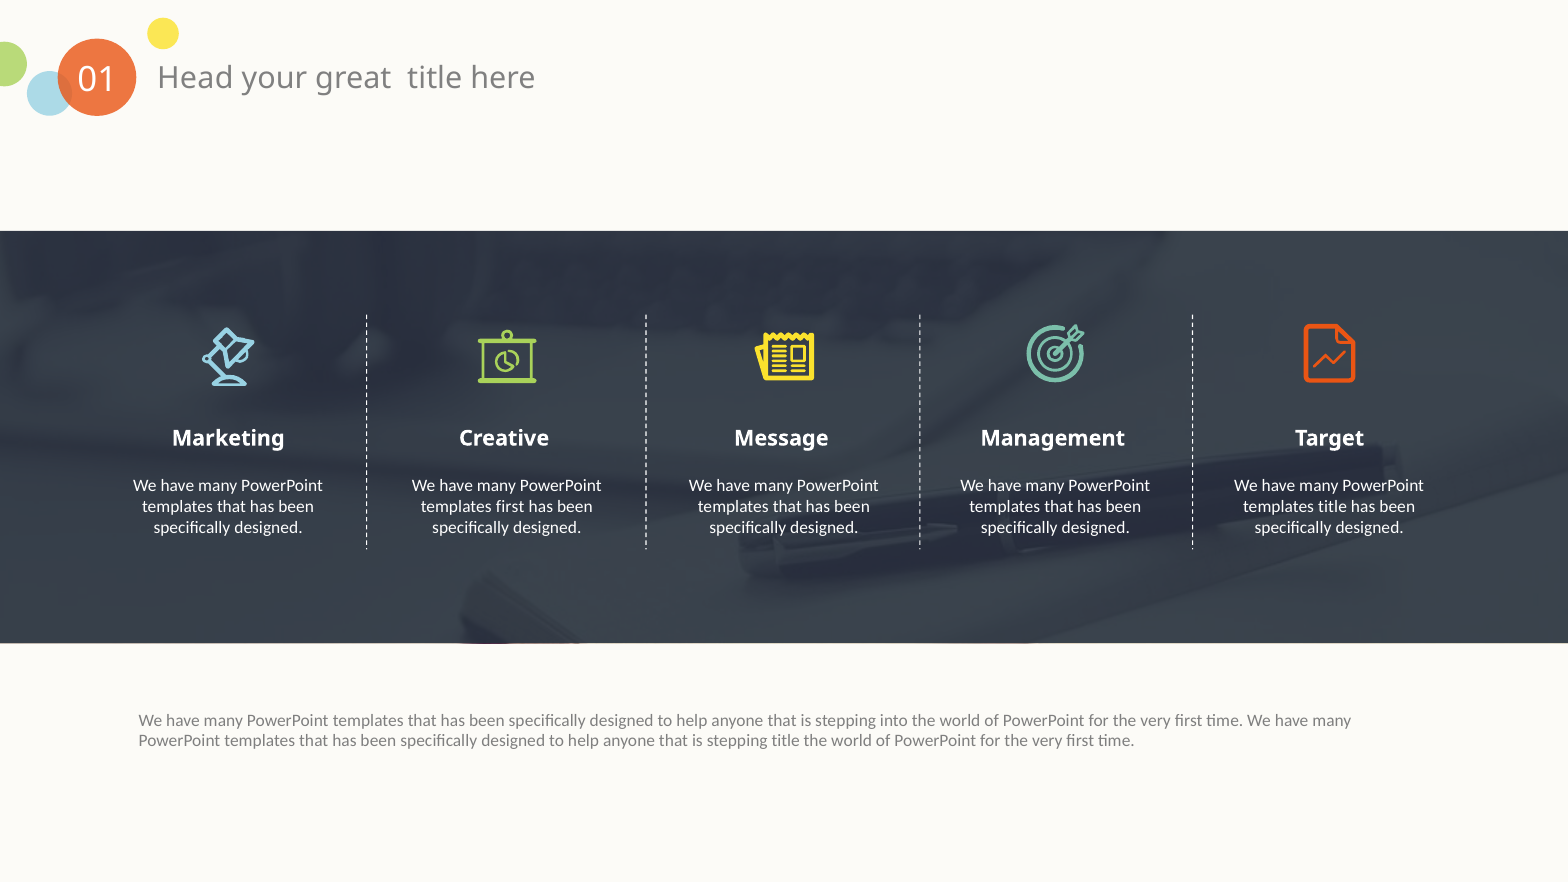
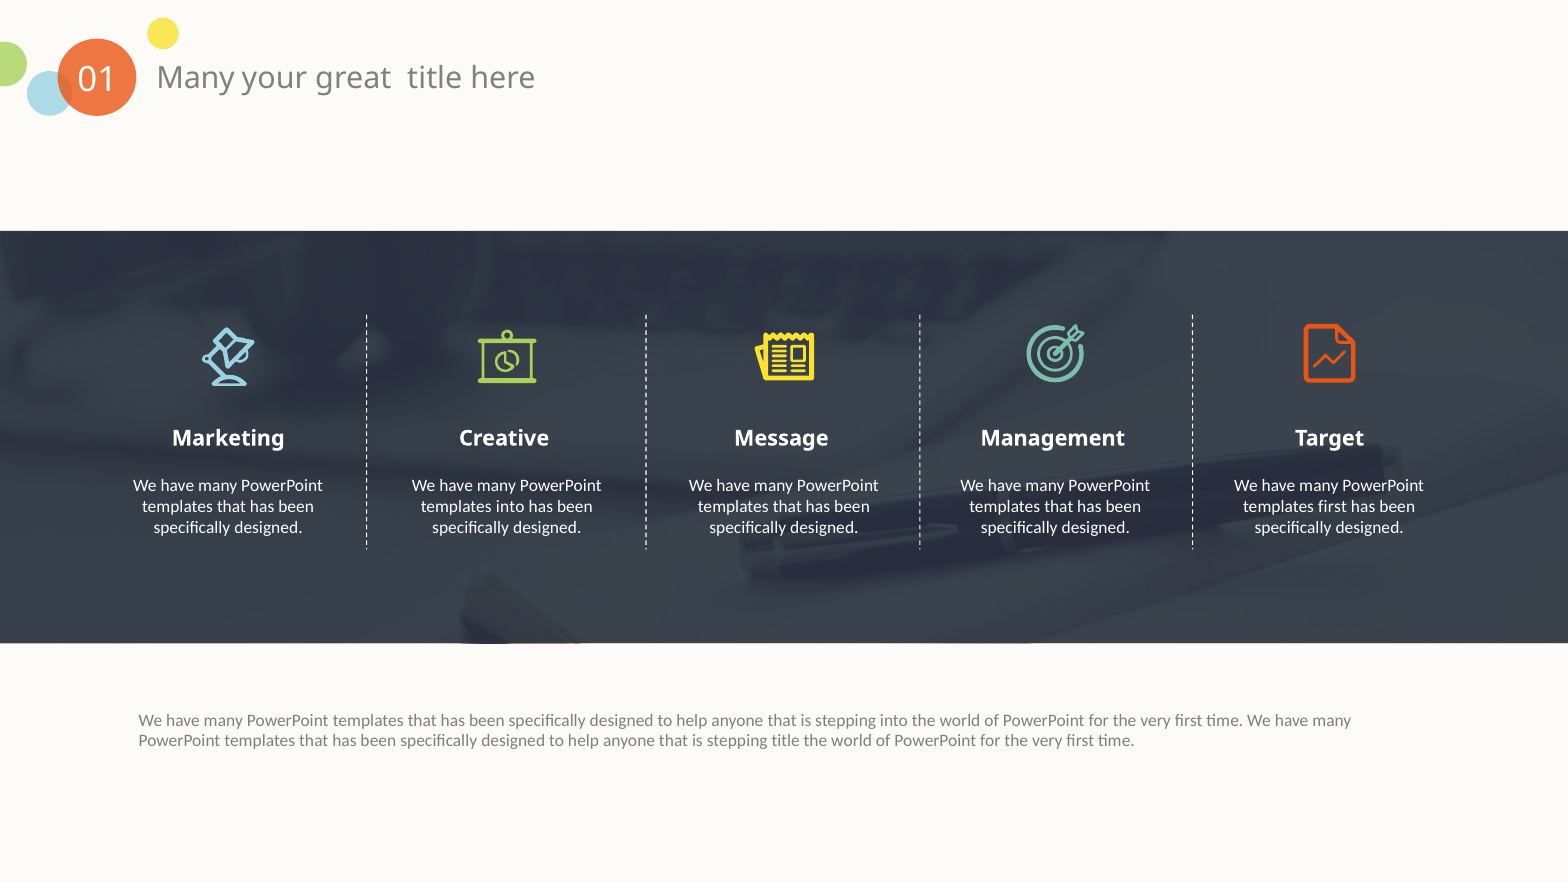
01 Head: Head -> Many
templates first: first -> into
templates title: title -> first
